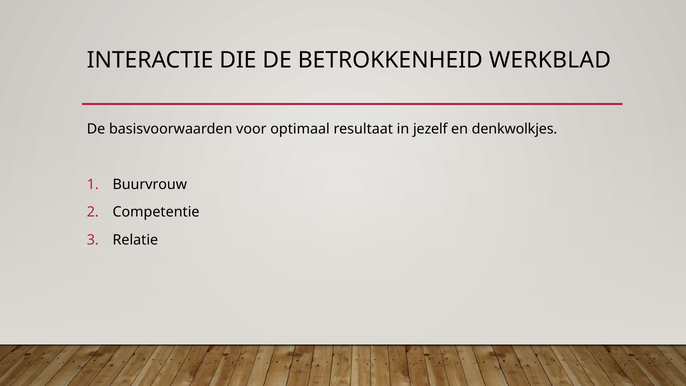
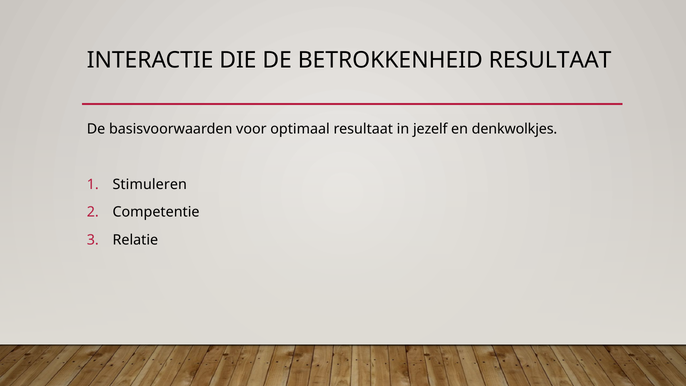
BETROKKENHEID WERKBLAD: WERKBLAD -> RESULTAAT
Buurvrouw: Buurvrouw -> Stimuleren
